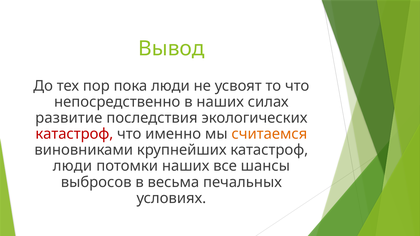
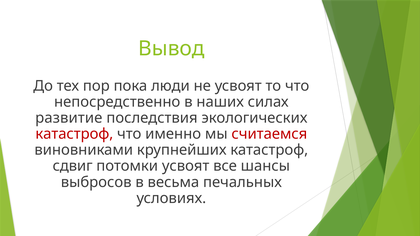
считаемся colour: orange -> red
люди at (72, 166): люди -> сдвиг
потомки наших: наших -> усвоят
